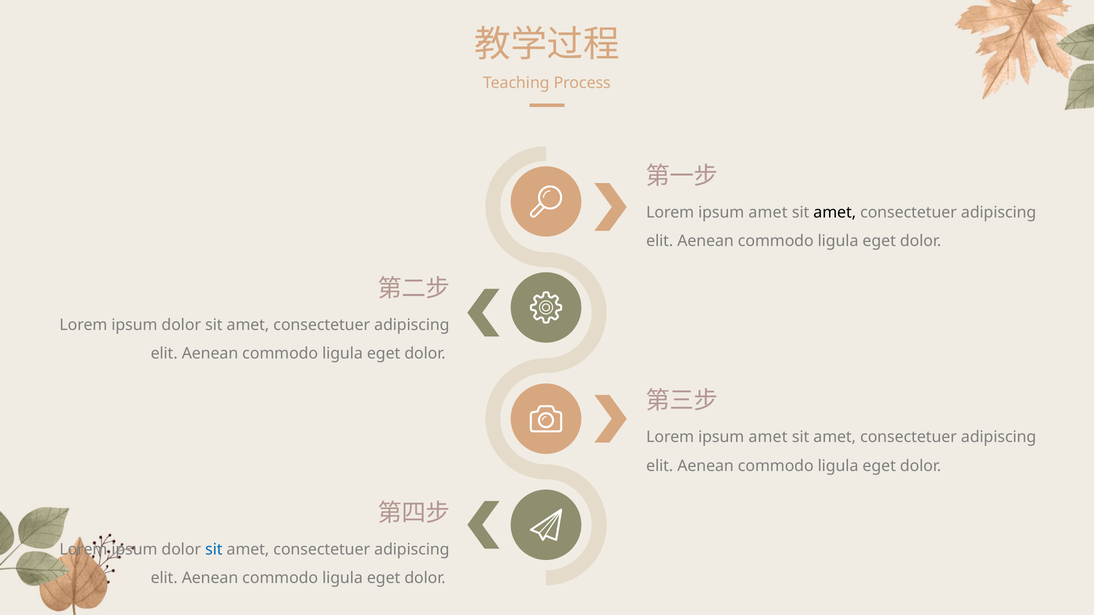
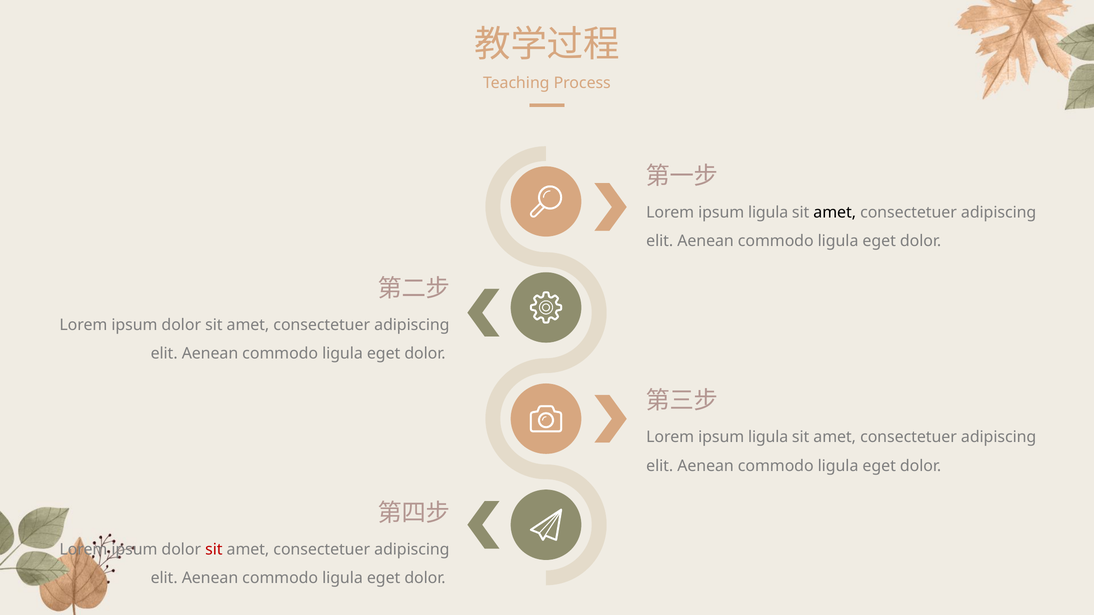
amet at (768, 213): amet -> ligula
amet at (768, 438): amet -> ligula
sit at (214, 550) colour: blue -> red
